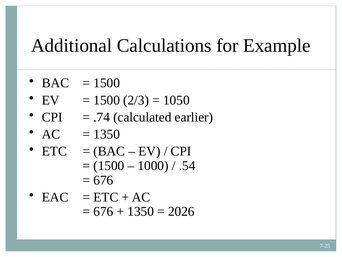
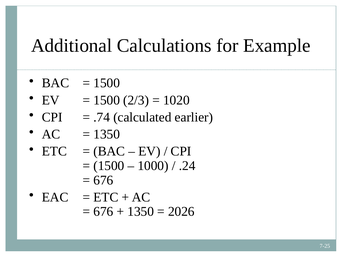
1050: 1050 -> 1020
.54: .54 -> .24
